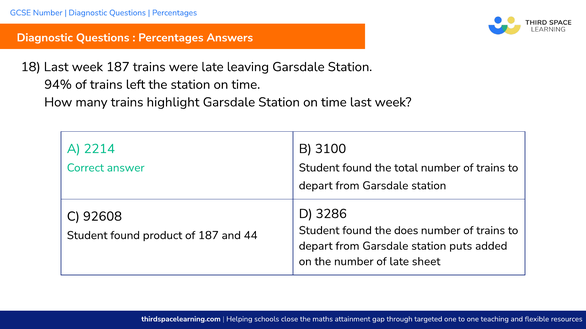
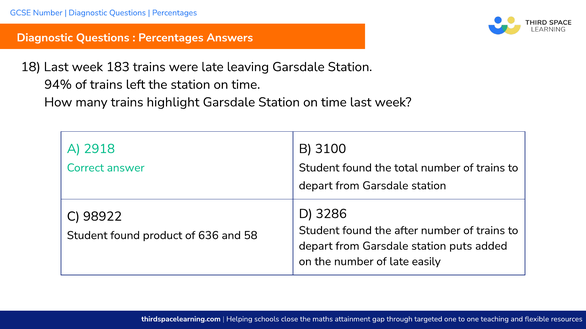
week 187: 187 -> 183
2214: 2214 -> 2918
92608: 92608 -> 98922
does: does -> after
of 187: 187 -> 636
44: 44 -> 58
sheet: sheet -> easily
